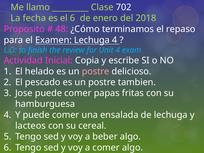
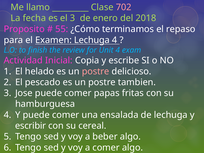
702 colour: white -> pink
el 6: 6 -> 3
48: 48 -> 55
lacteos: lacteos -> escribir
